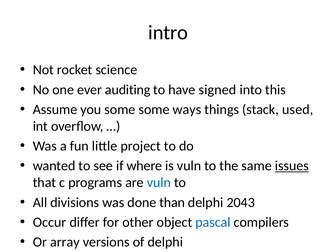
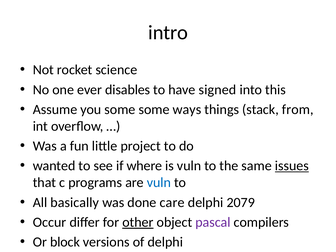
auditing: auditing -> disables
used: used -> from
divisions: divisions -> basically
than: than -> care
2043: 2043 -> 2079
other underline: none -> present
pascal colour: blue -> purple
array: array -> block
